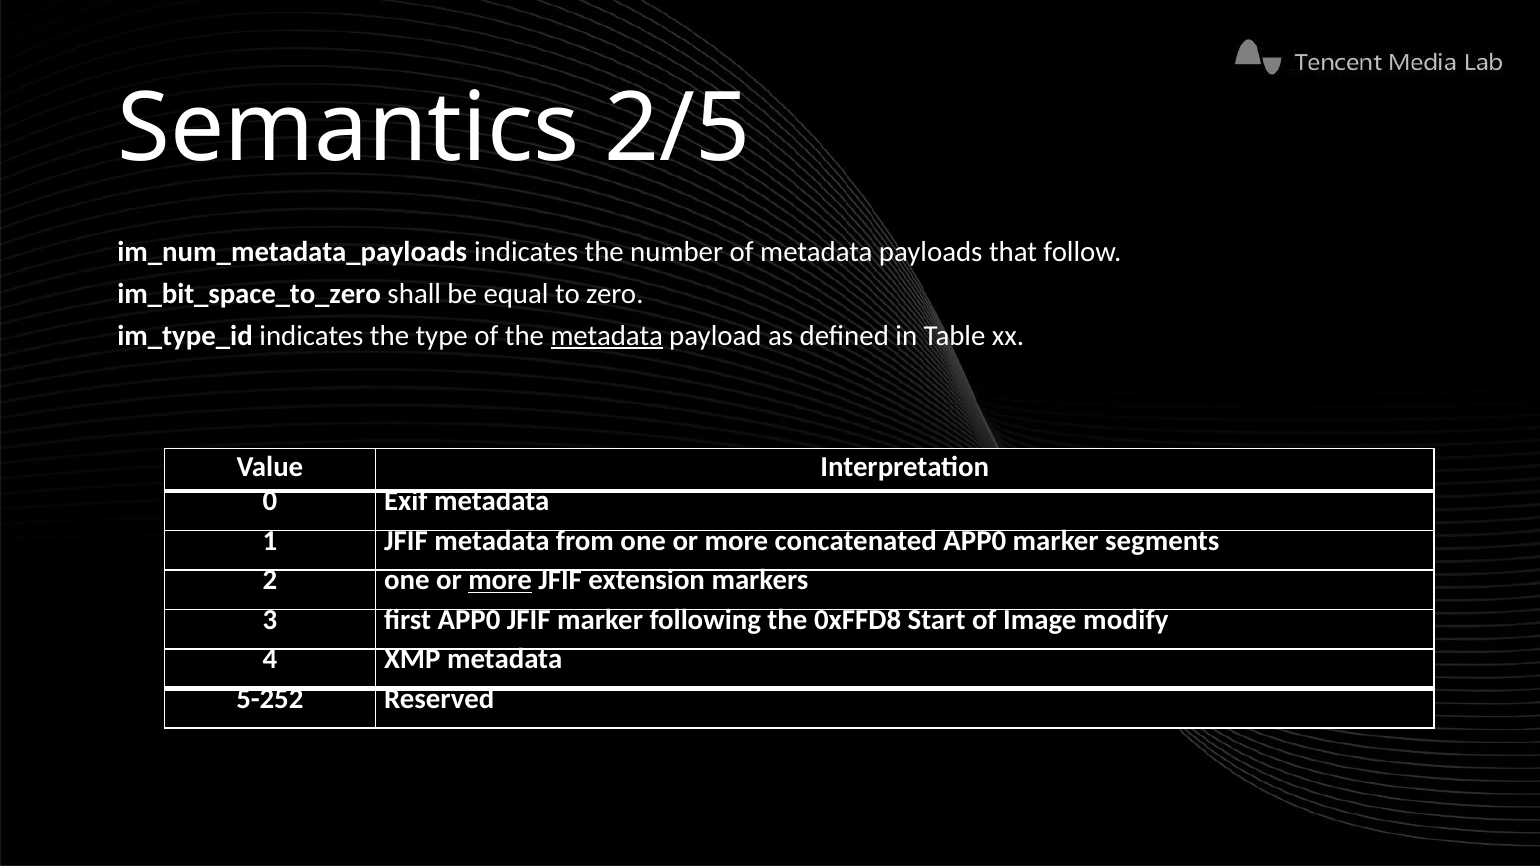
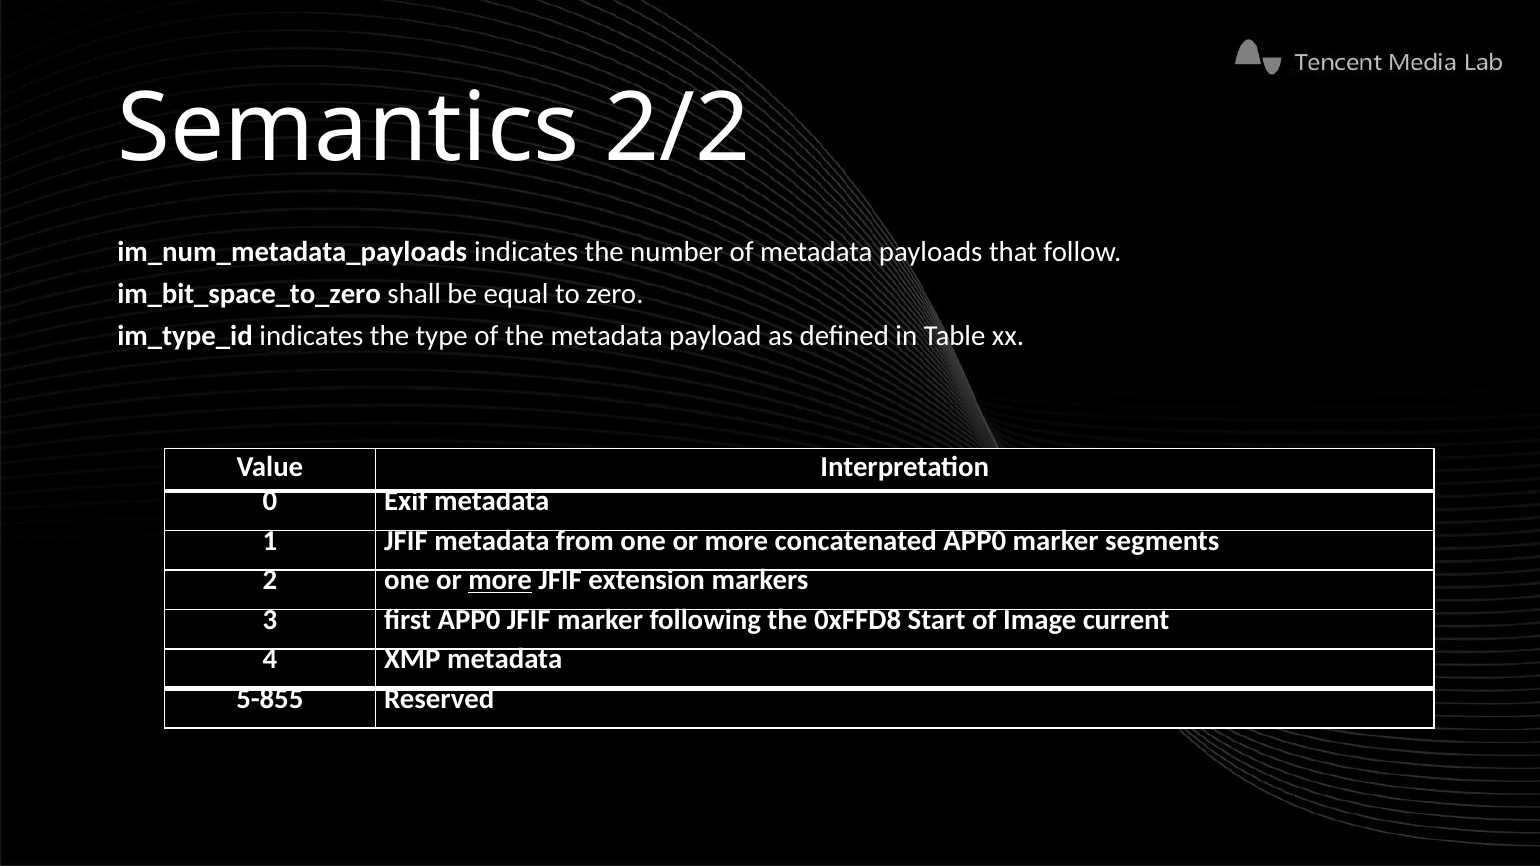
2/5: 2/5 -> 2/2
metadata at (607, 336) underline: present -> none
modify: modify -> current
5-252: 5-252 -> 5-855
